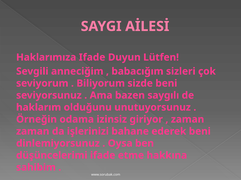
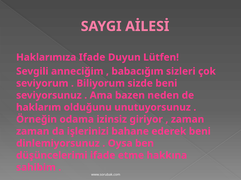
saygılı: saygılı -> neden
